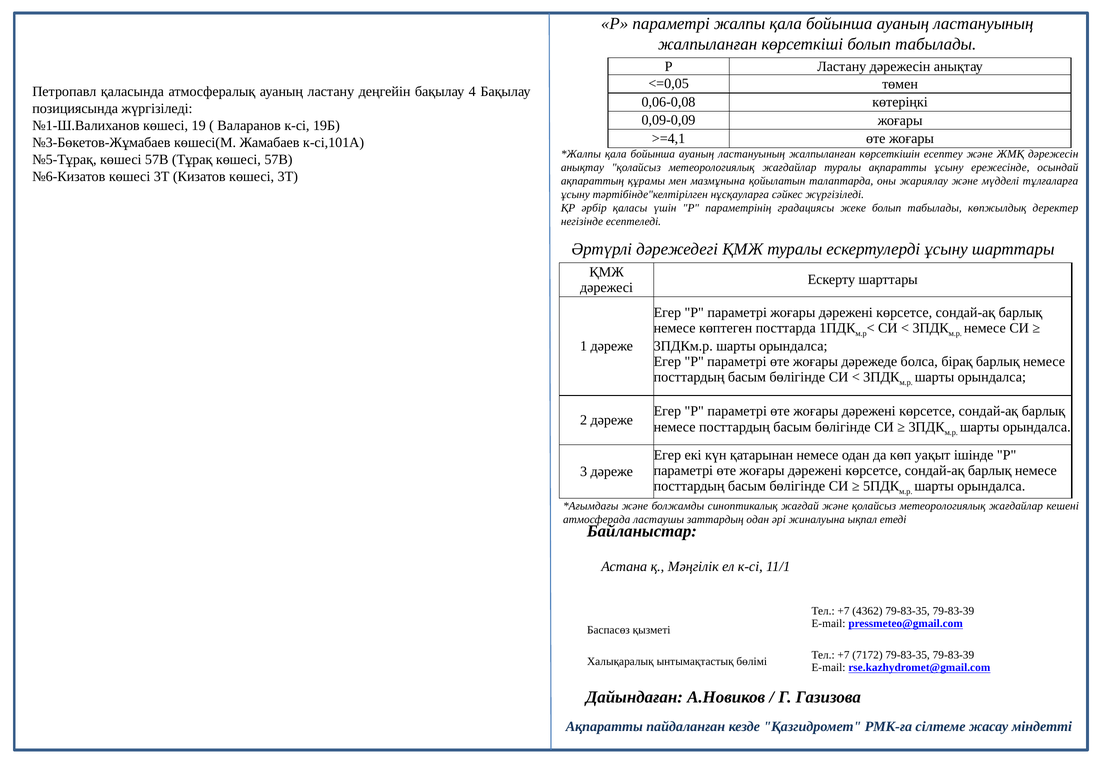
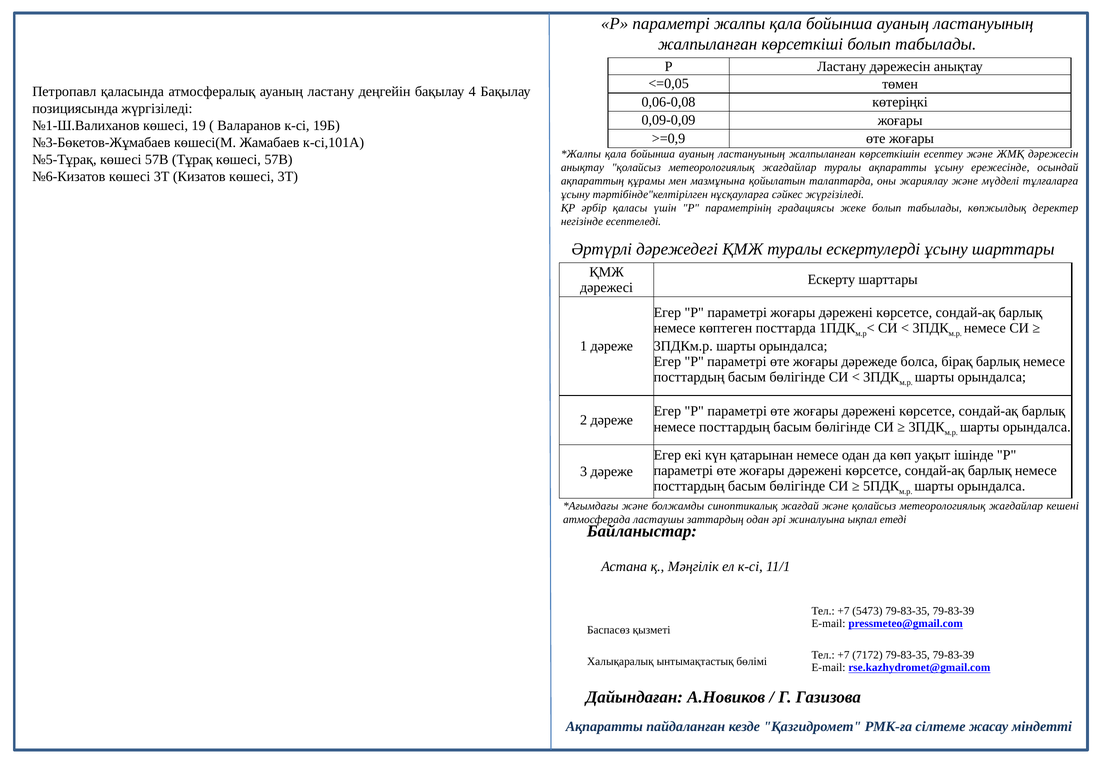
>=4,1: >=4,1 -> >=0,9
4362: 4362 -> 5473
